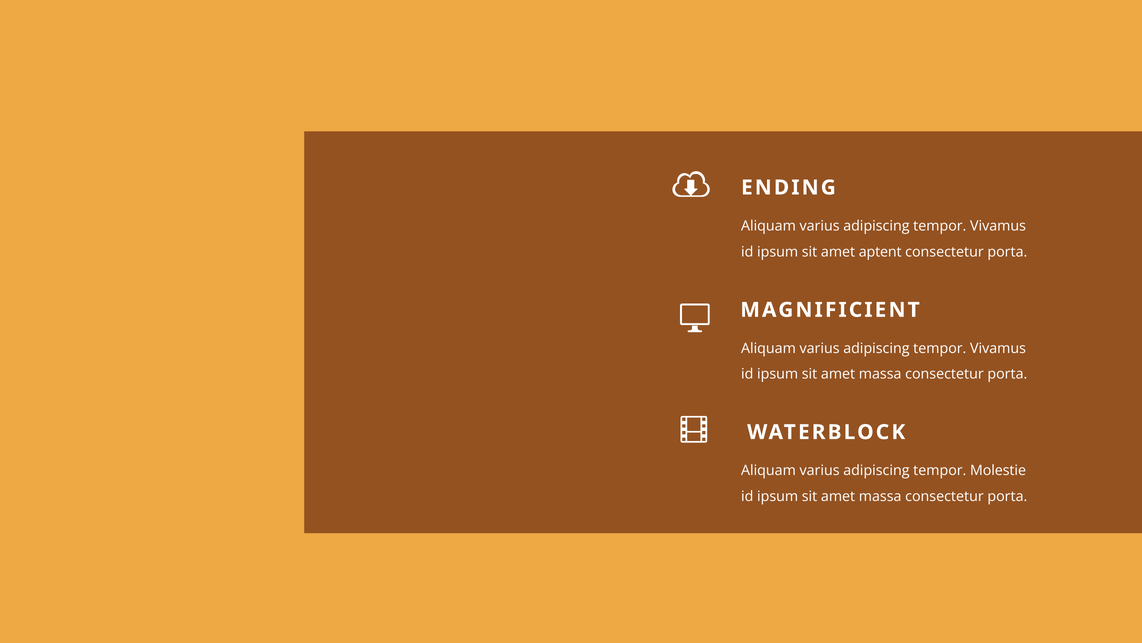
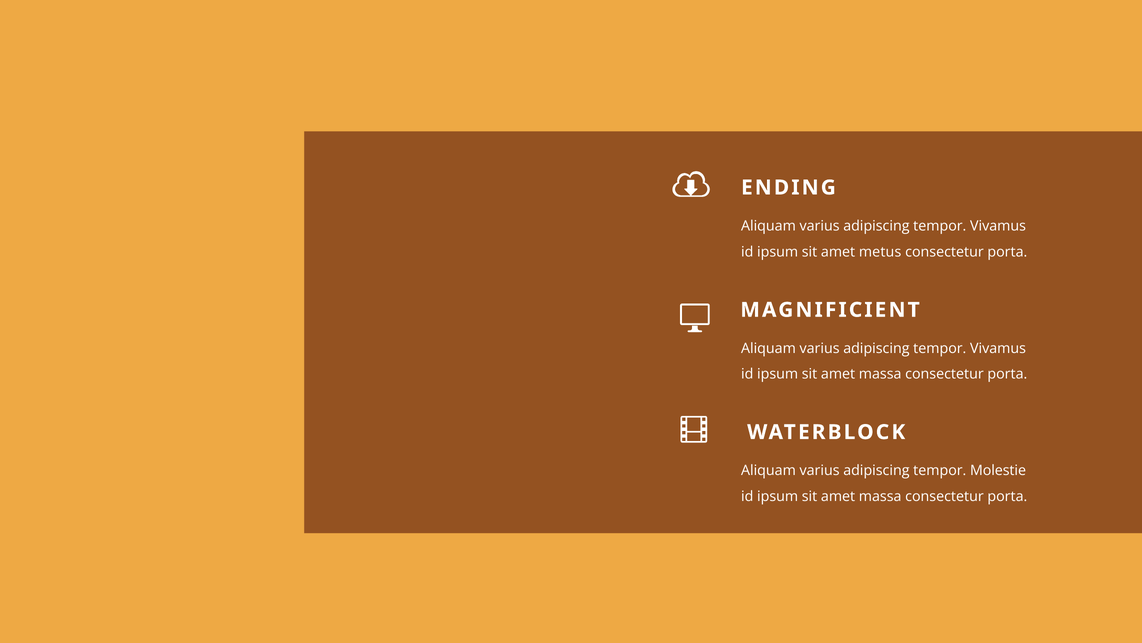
aptent: aptent -> metus
